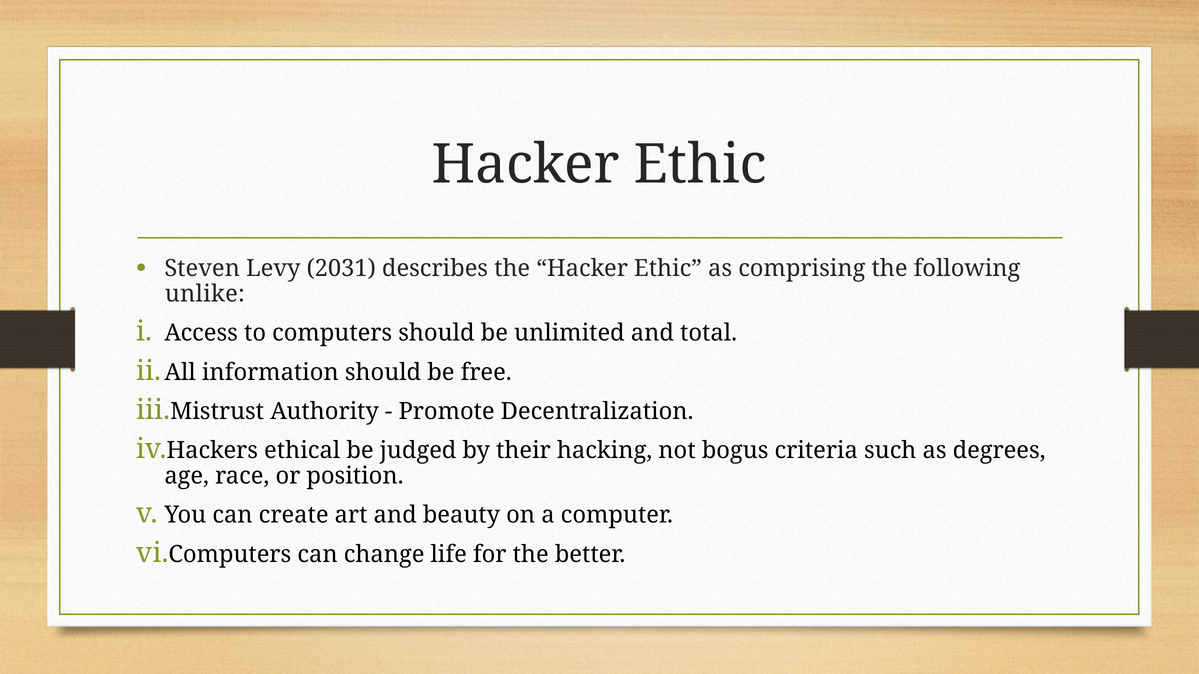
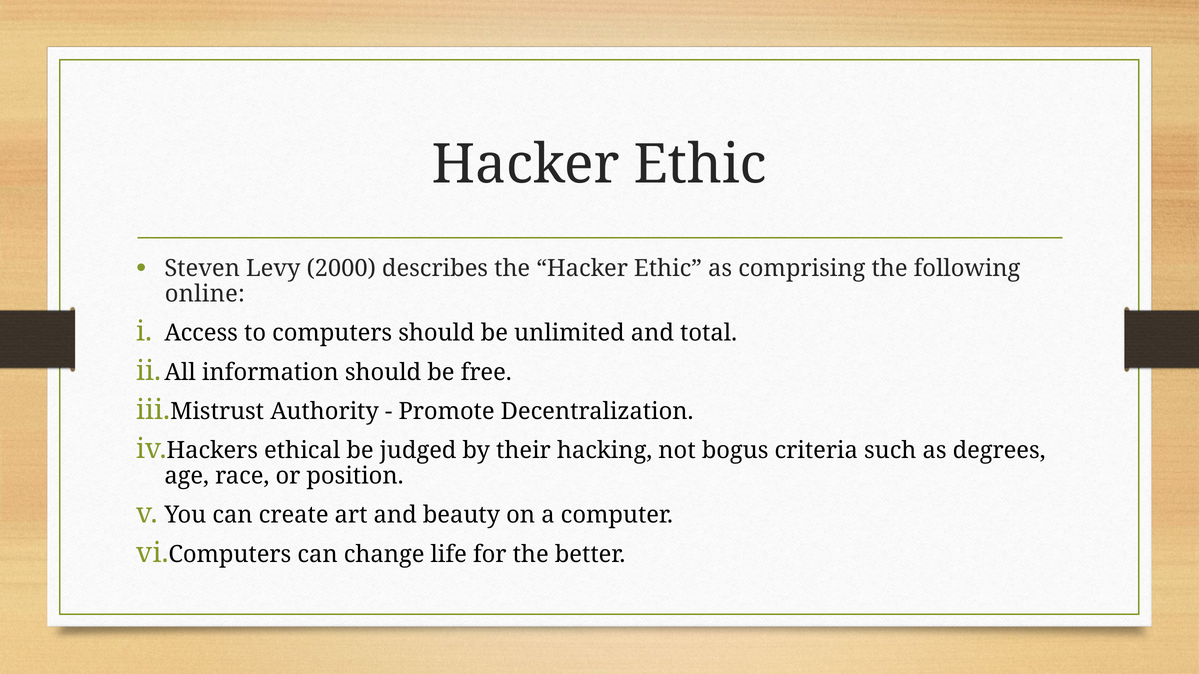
2031: 2031 -> 2000
unlike: unlike -> online
